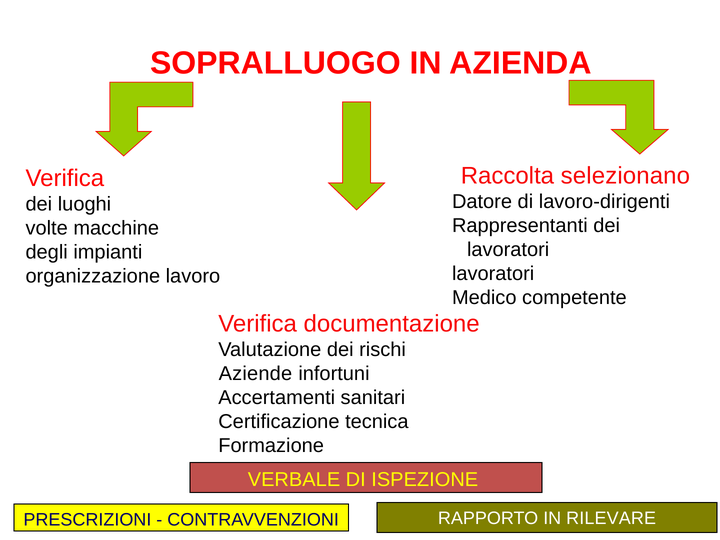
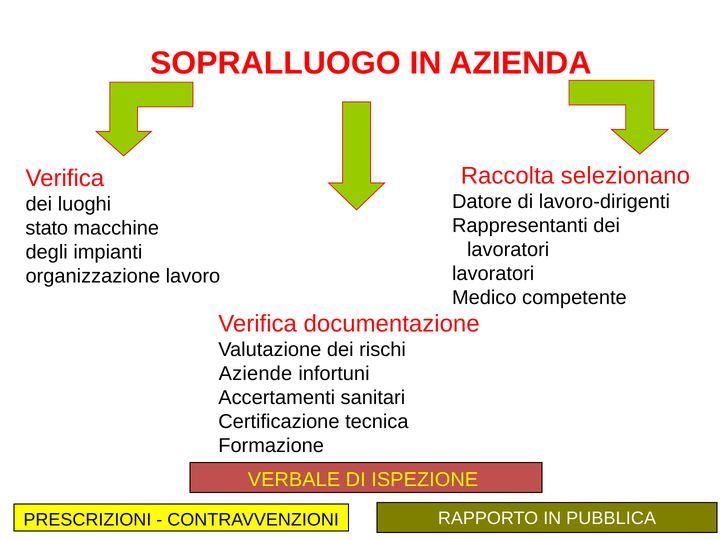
volte: volte -> stato
RILEVARE: RILEVARE -> PUBBLICA
